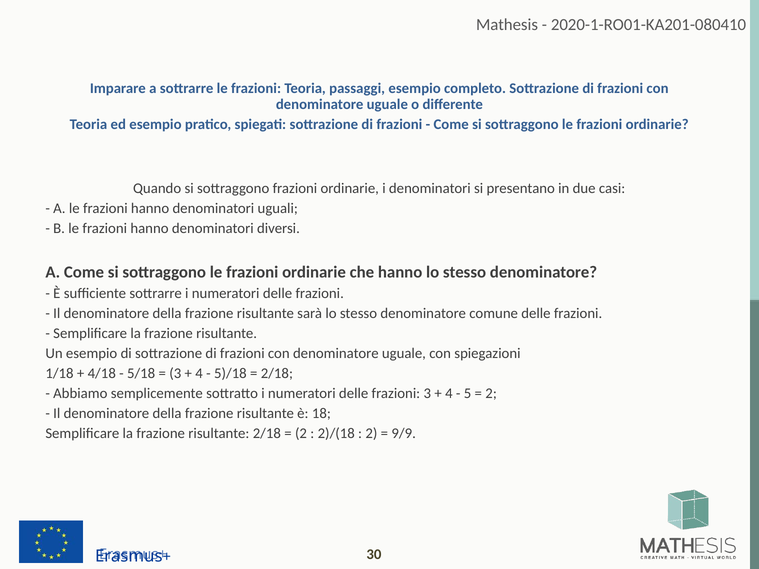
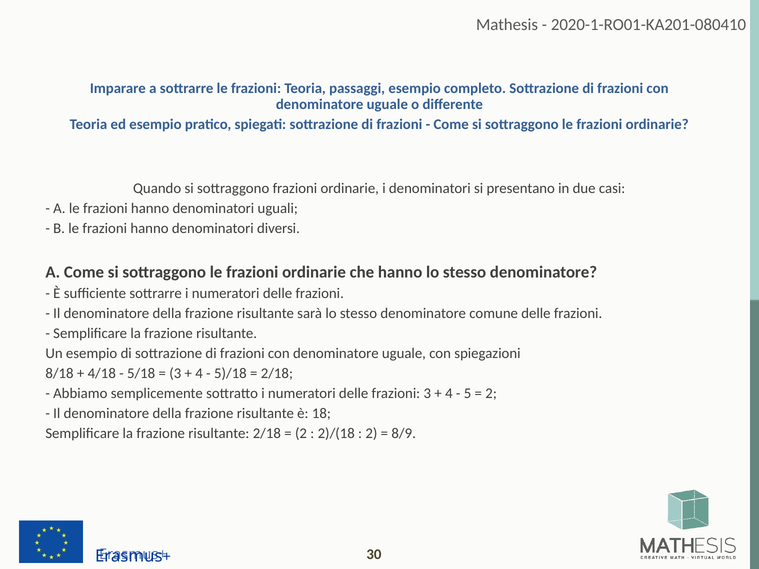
1/18: 1/18 -> 8/18
9/9: 9/9 -> 8/9
